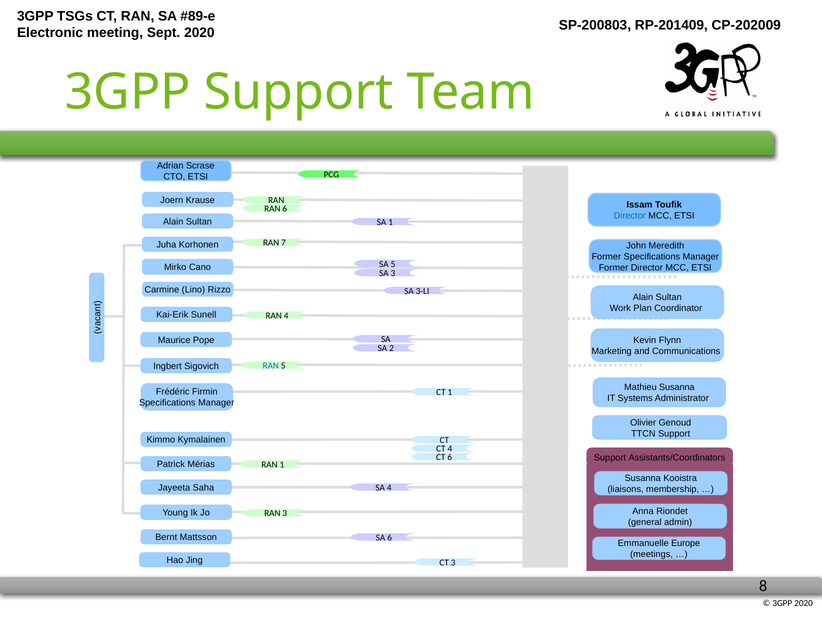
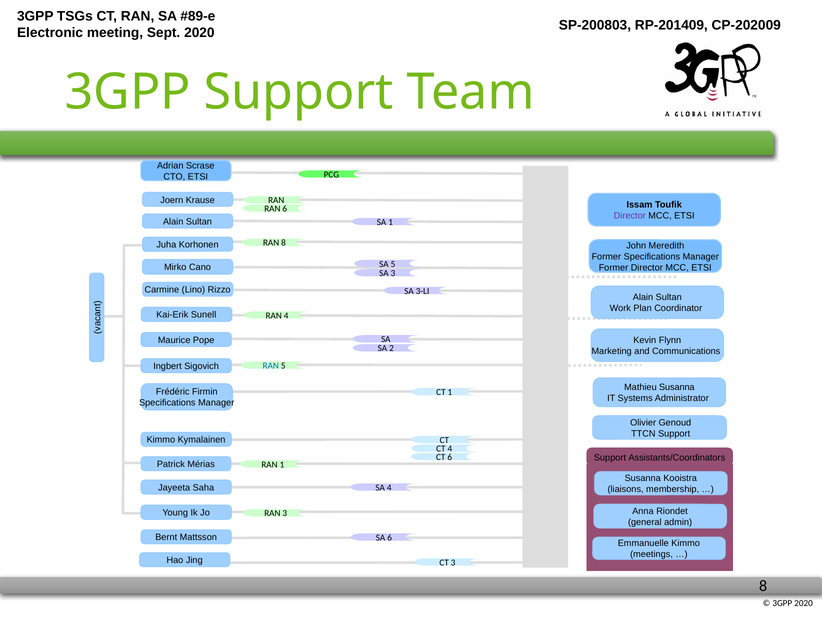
Director at (630, 216) colour: blue -> purple
RAN 7: 7 -> 8
Emmanuelle Europe: Europe -> Kimmo
